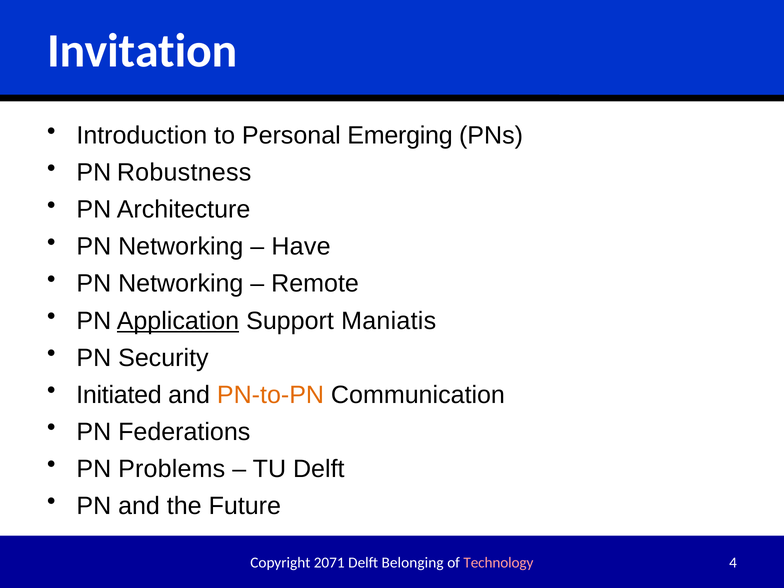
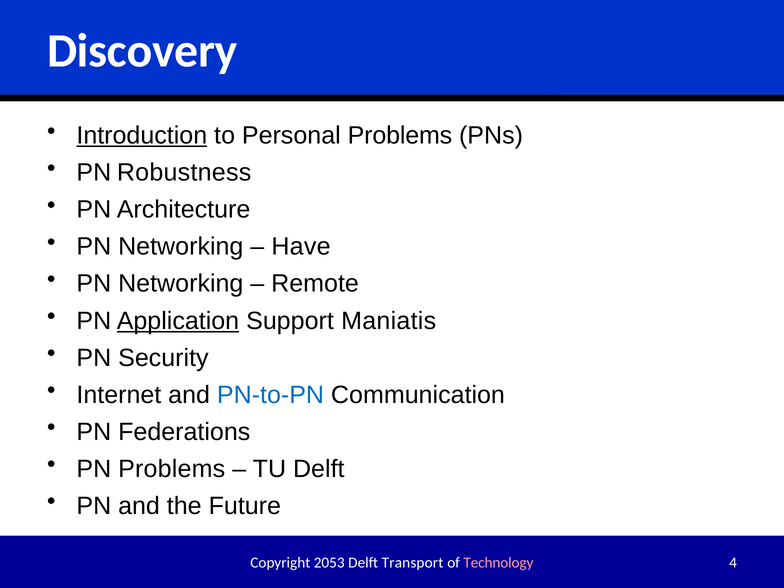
Invitation: Invitation -> Discovery
Introduction underline: none -> present
Personal Emerging: Emerging -> Problems
Initiated: Initiated -> Internet
PN-to-PN colour: orange -> blue
2071: 2071 -> 2053
Belonging: Belonging -> Transport
